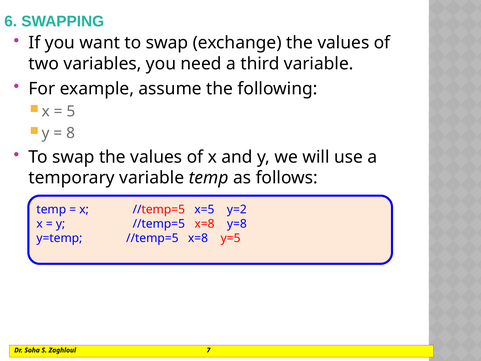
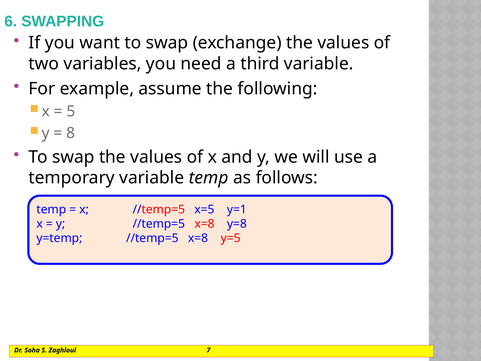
y=2: y=2 -> y=1
